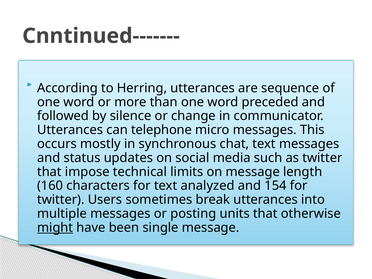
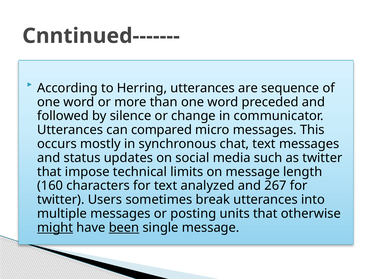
telephone: telephone -> compared
154: 154 -> 267
been underline: none -> present
